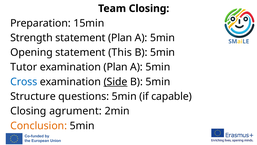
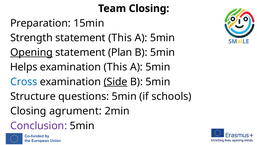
statement Plan: Plan -> This
Opening underline: none -> present
This: This -> Plan
Tutor: Tutor -> Helps
examination Plan: Plan -> This
capable: capable -> schools
Conclusion colour: orange -> purple
